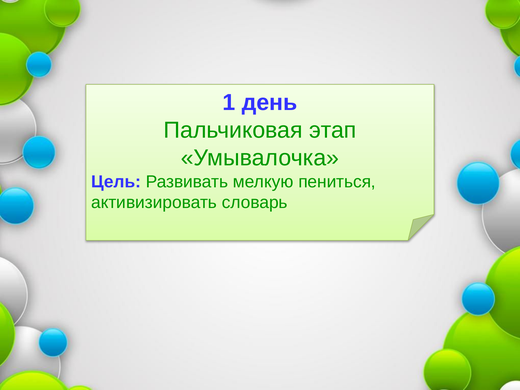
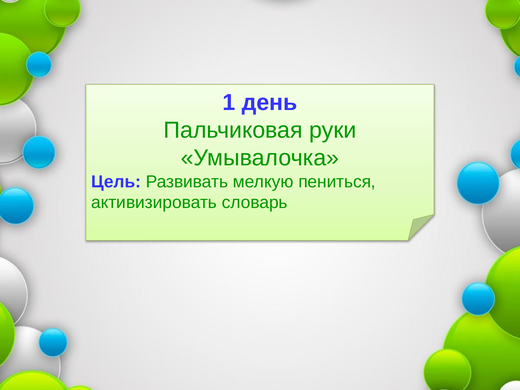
этап: этап -> руки
